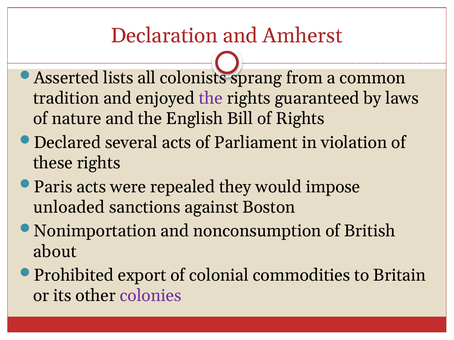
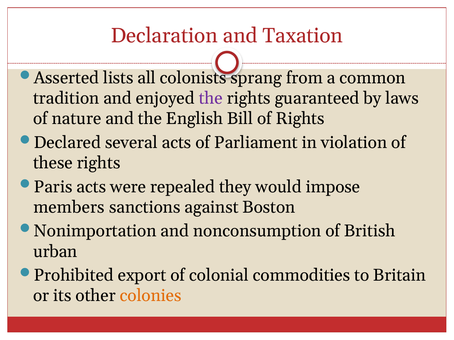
Amherst: Amherst -> Taxation
unloaded: unloaded -> members
about: about -> urban
colonies colour: purple -> orange
